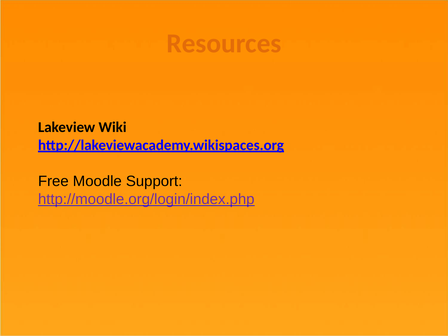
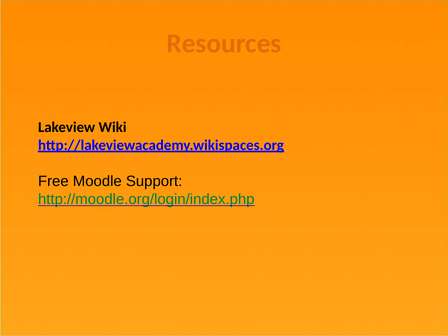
http://moodle.org/login/index.php colour: purple -> green
